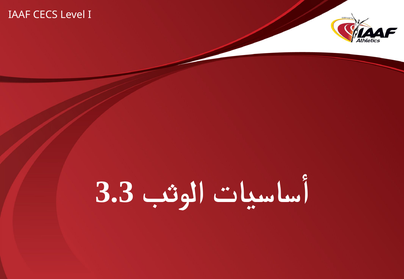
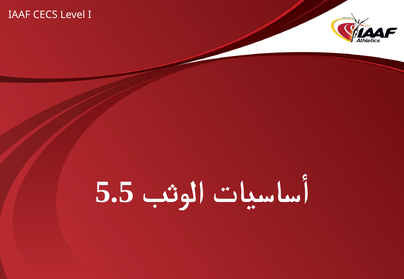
3.3: 3.3 -> 5.5
